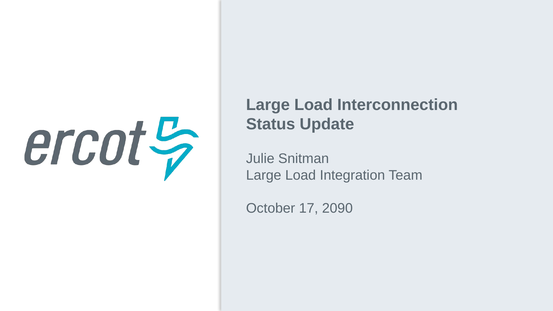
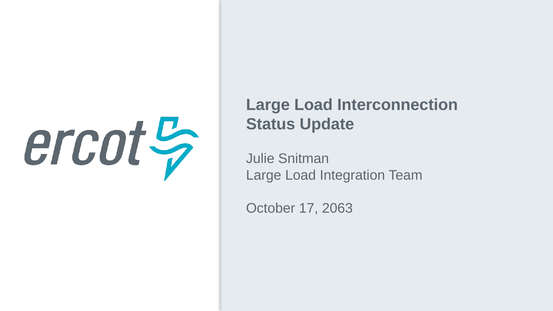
2090: 2090 -> 2063
